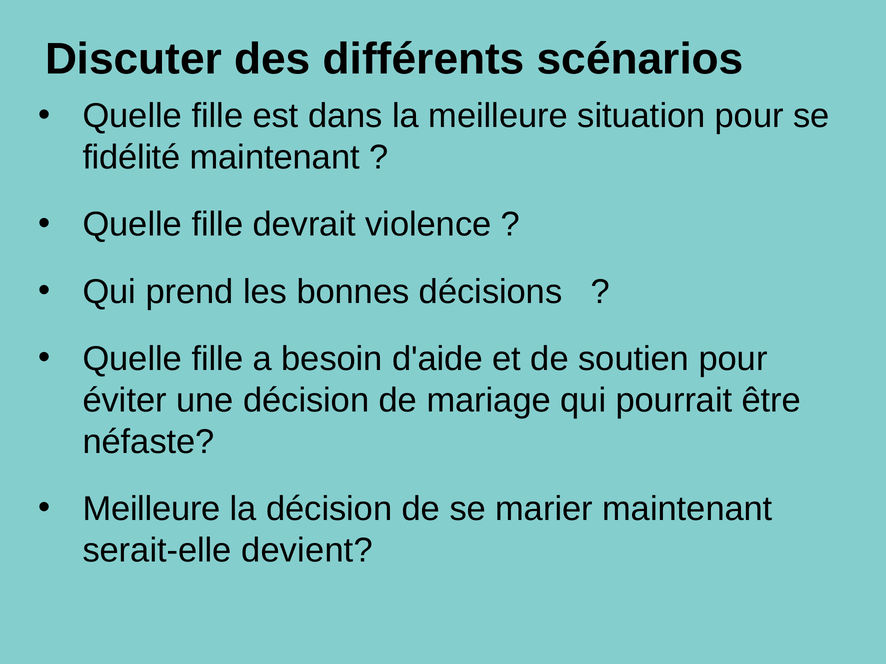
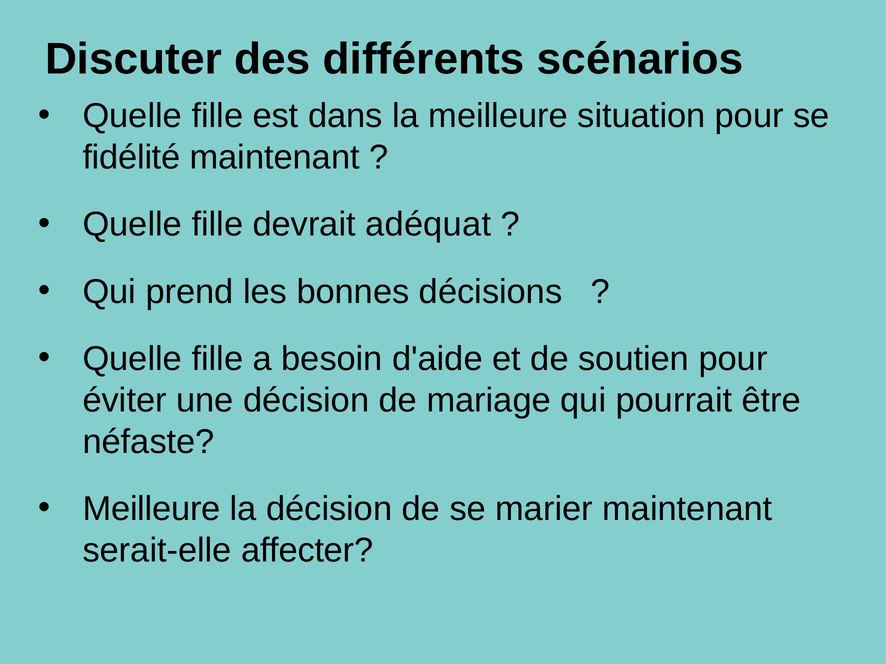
violence: violence -> adéquat
devient: devient -> affecter
